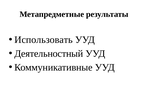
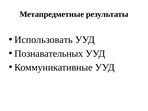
Деятельностный: Деятельностный -> Познавательных
